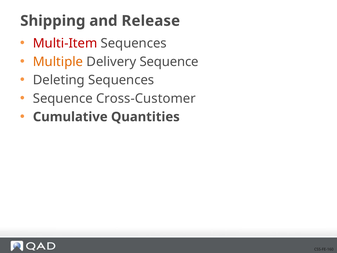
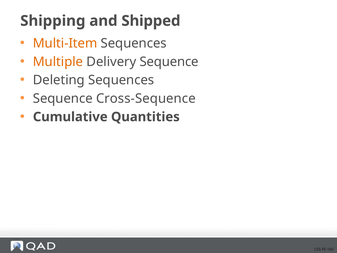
Release: Release -> Shipped
Multi-Item colour: red -> orange
Cross-Customer: Cross-Customer -> Cross-Sequence
